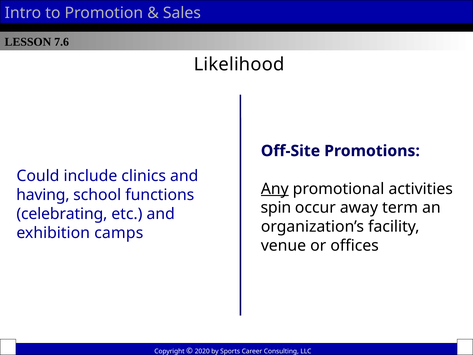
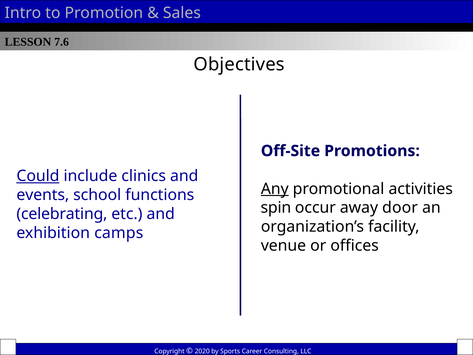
Likelihood: Likelihood -> Objectives
Could underline: none -> present
having: having -> events
term: term -> door
